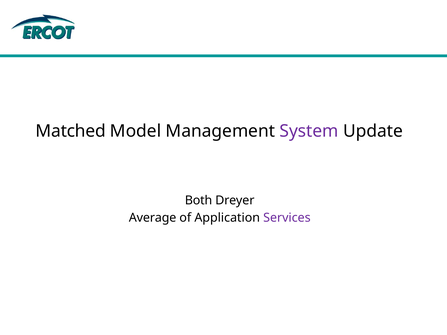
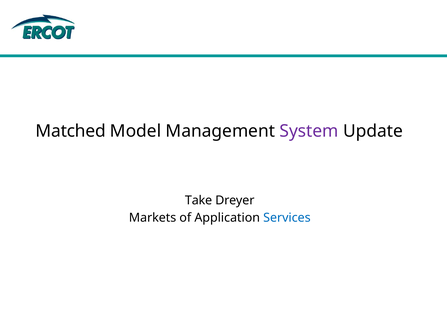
Both: Both -> Take
Average: Average -> Markets
Services colour: purple -> blue
